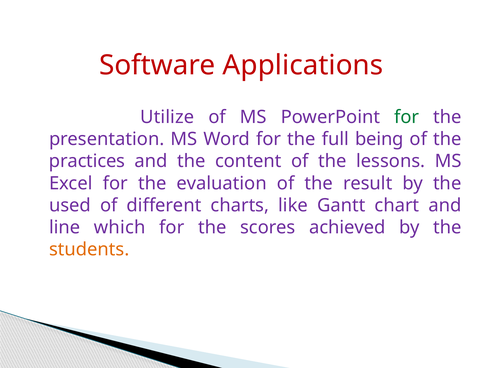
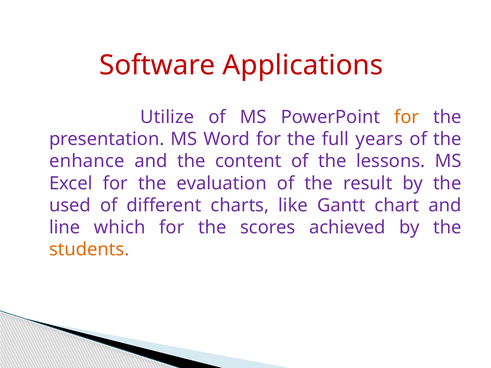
for at (407, 117) colour: green -> orange
being: being -> years
practices: practices -> enhance
